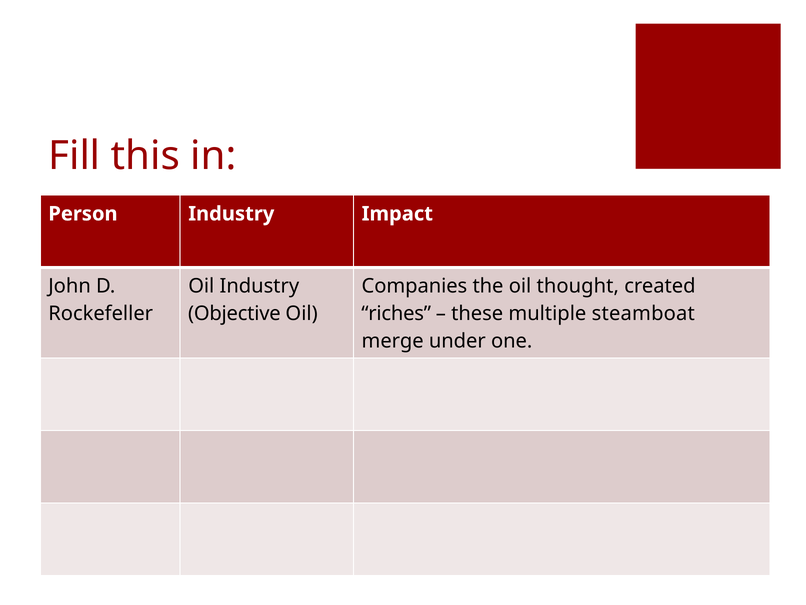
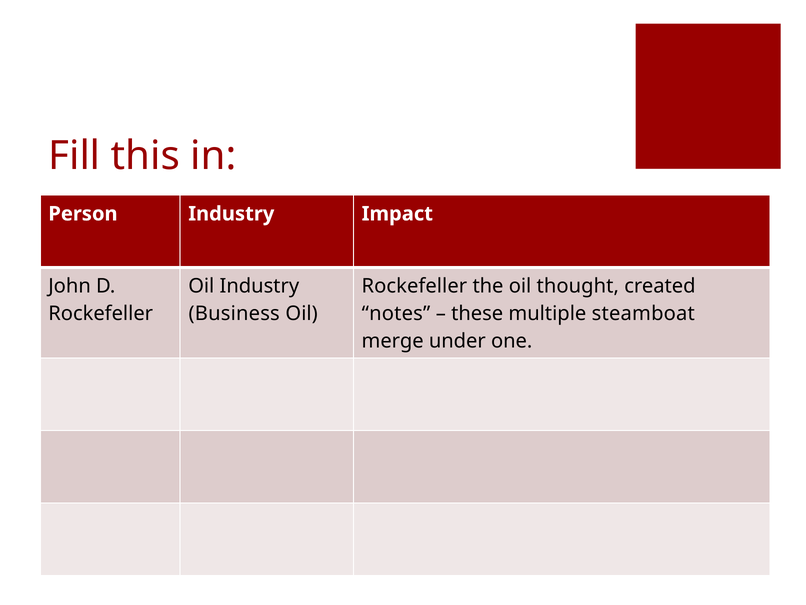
Companies at (414, 286): Companies -> Rockefeller
Objective: Objective -> Business
riches: riches -> notes
